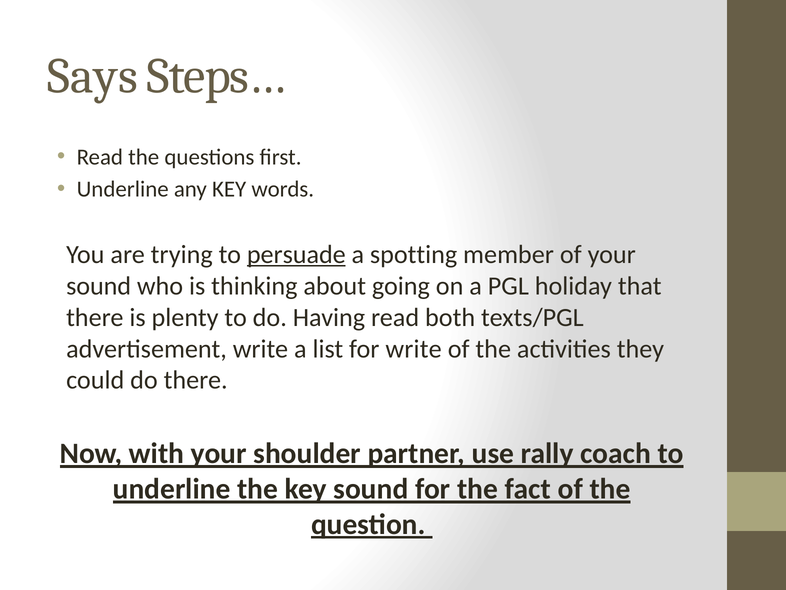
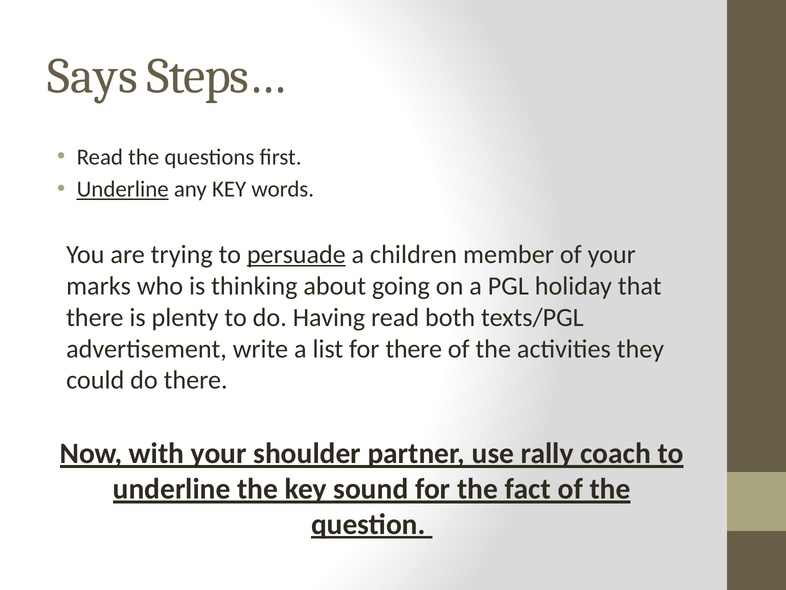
Underline at (123, 189) underline: none -> present
spotting: spotting -> children
sound at (99, 286): sound -> marks
for write: write -> there
